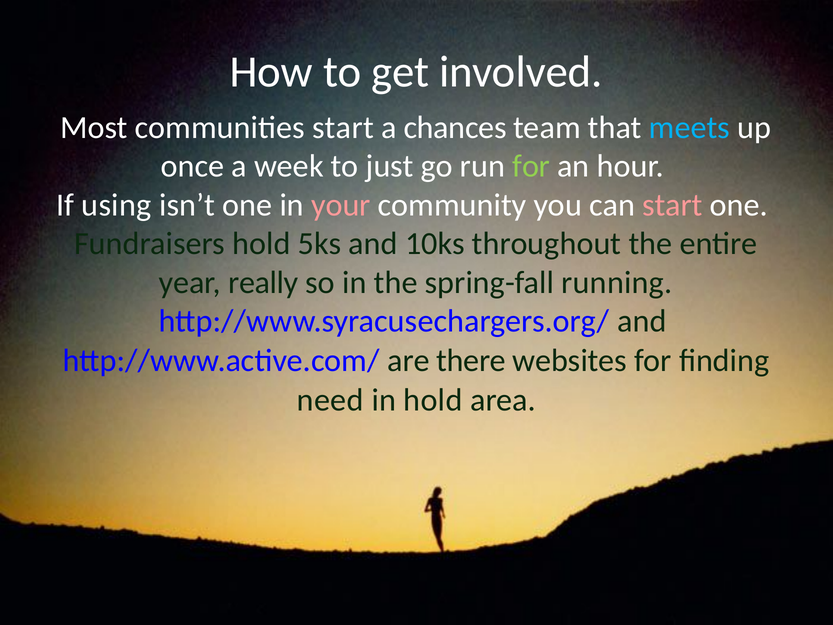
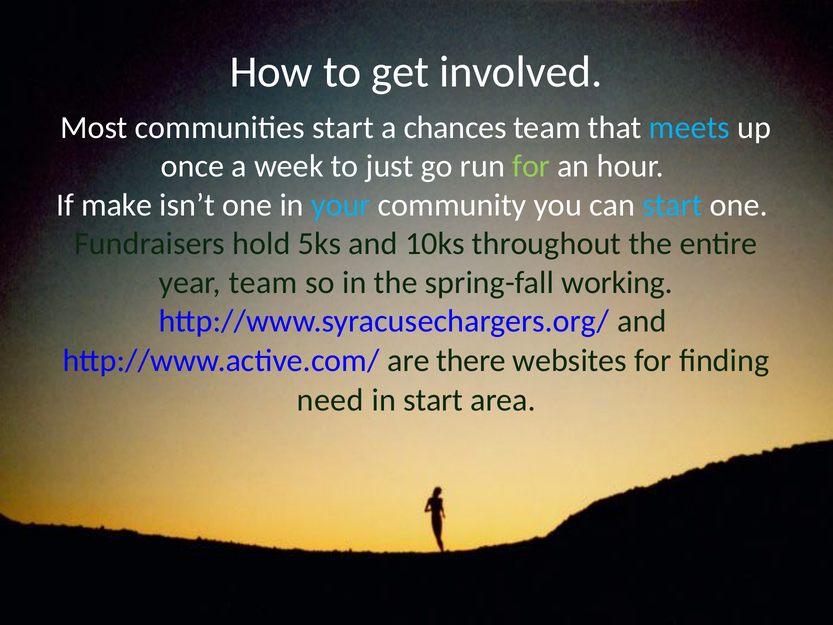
using: using -> make
your colour: pink -> light blue
start at (672, 205) colour: pink -> light blue
year really: really -> team
running: running -> working
in hold: hold -> start
